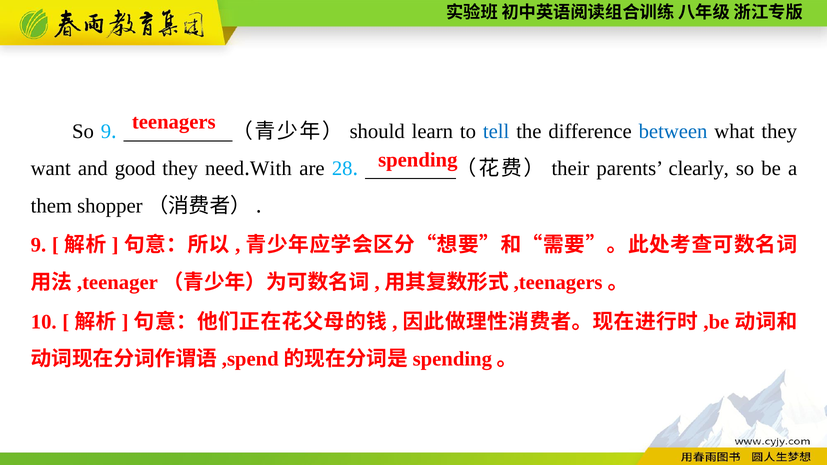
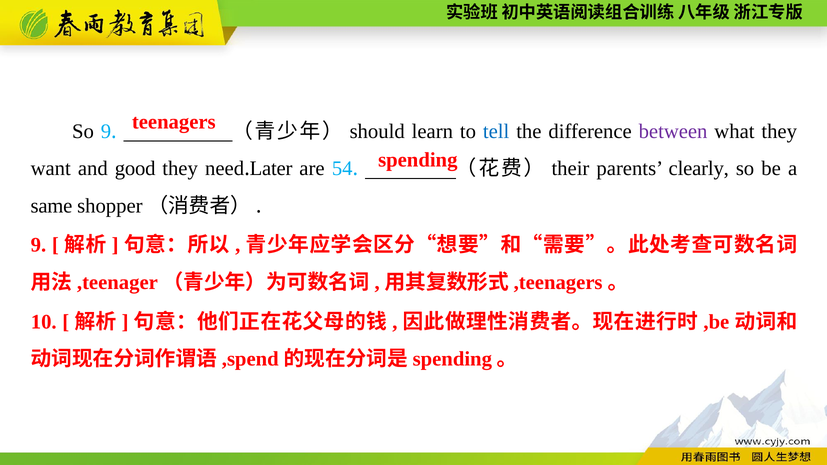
between colour: blue -> purple
With: With -> Later
28: 28 -> 54
them: them -> same
